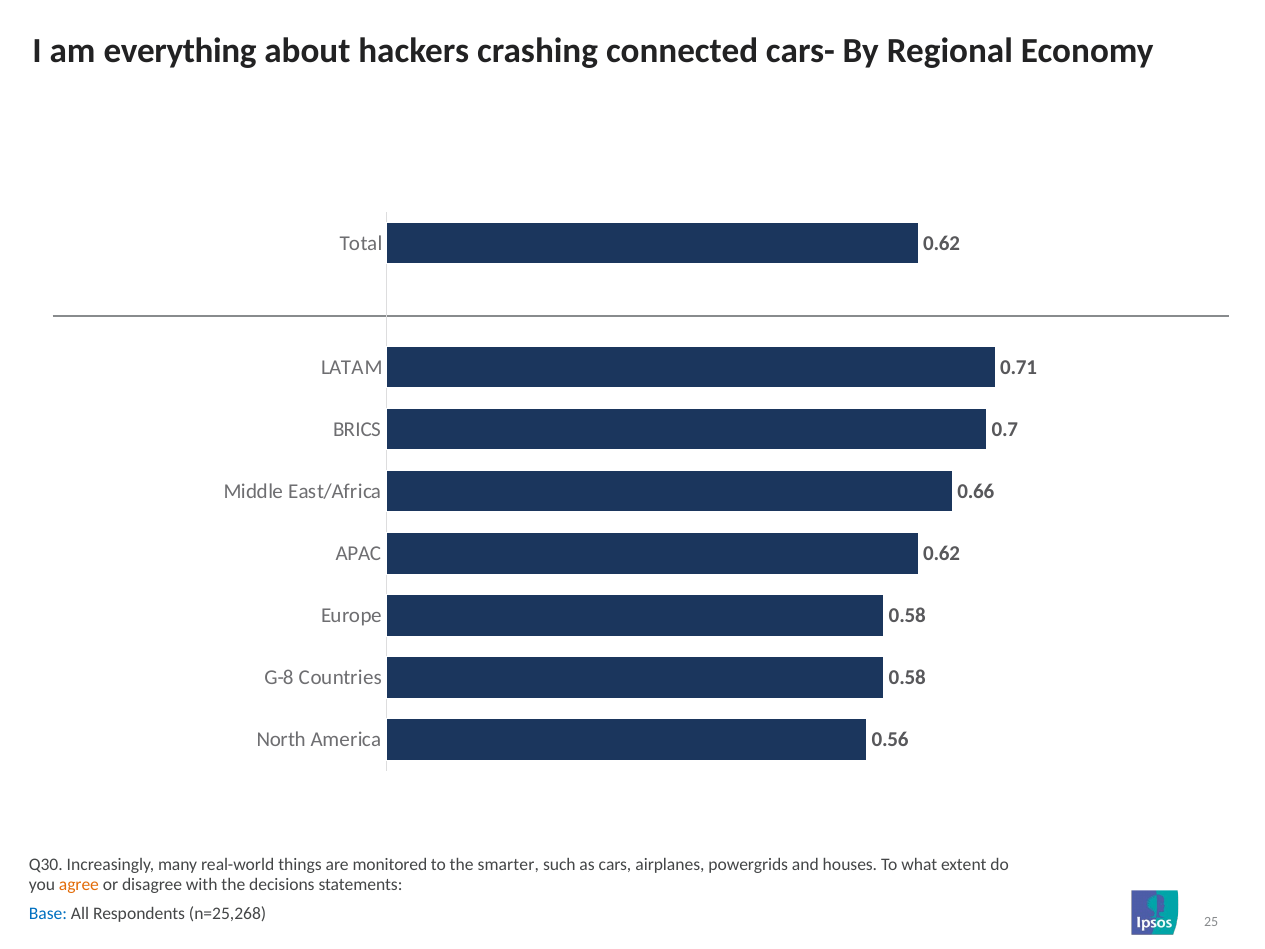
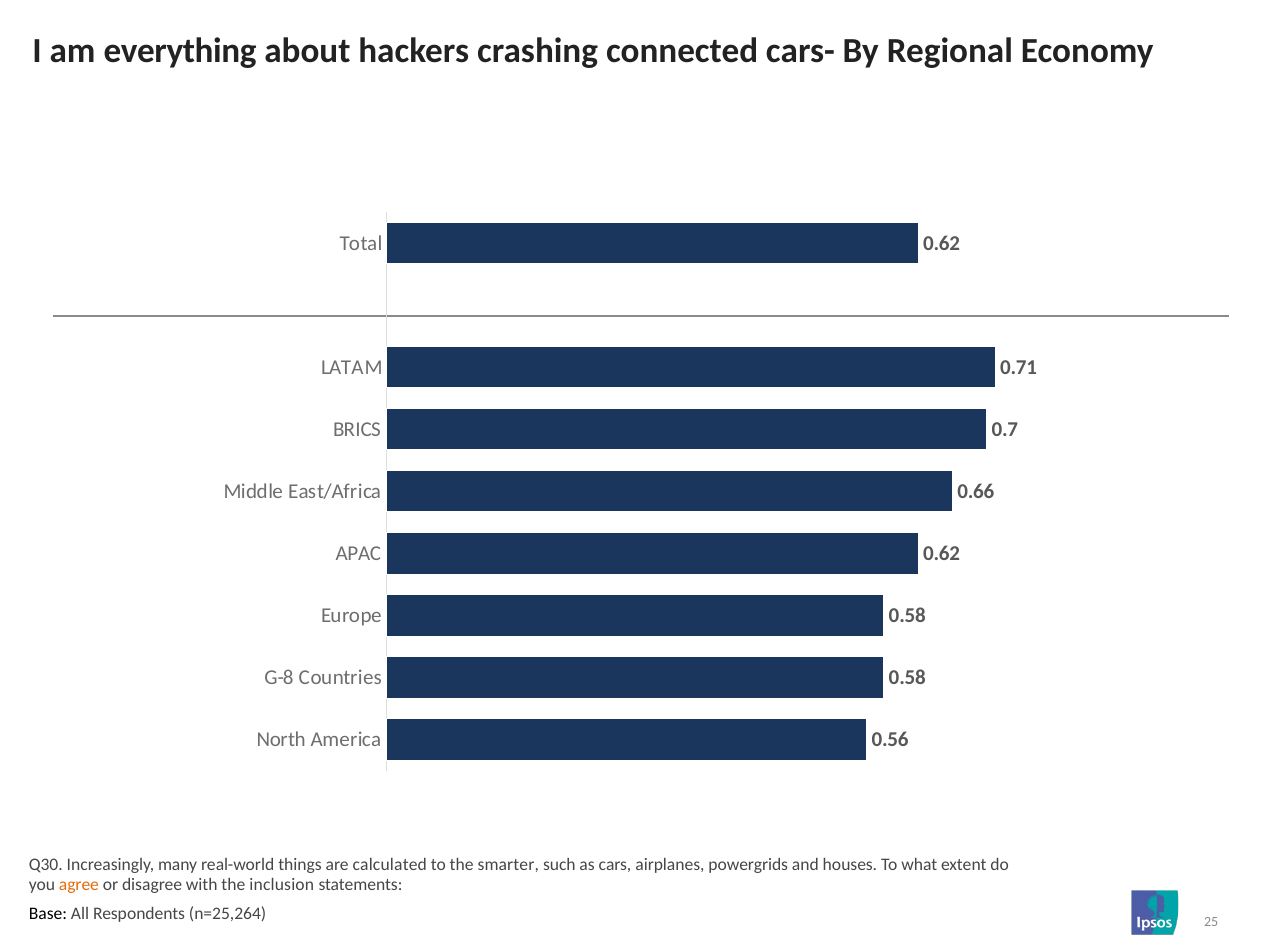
monitored: monitored -> calculated
decisions: decisions -> inclusion
Base colour: blue -> black
n=25,268: n=25,268 -> n=25,264
